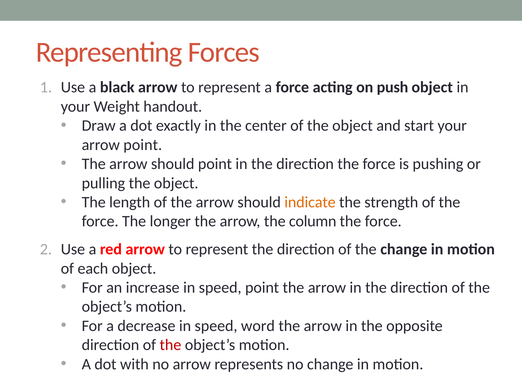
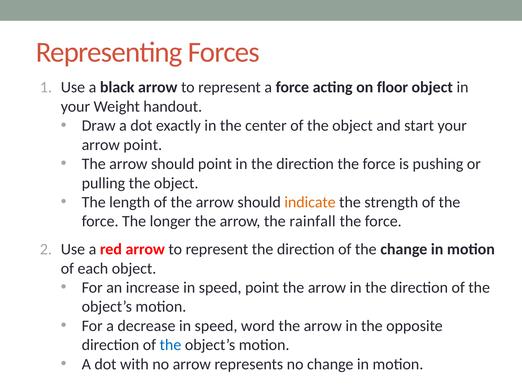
push: push -> floor
column: column -> rainfall
the at (170, 345) colour: red -> blue
